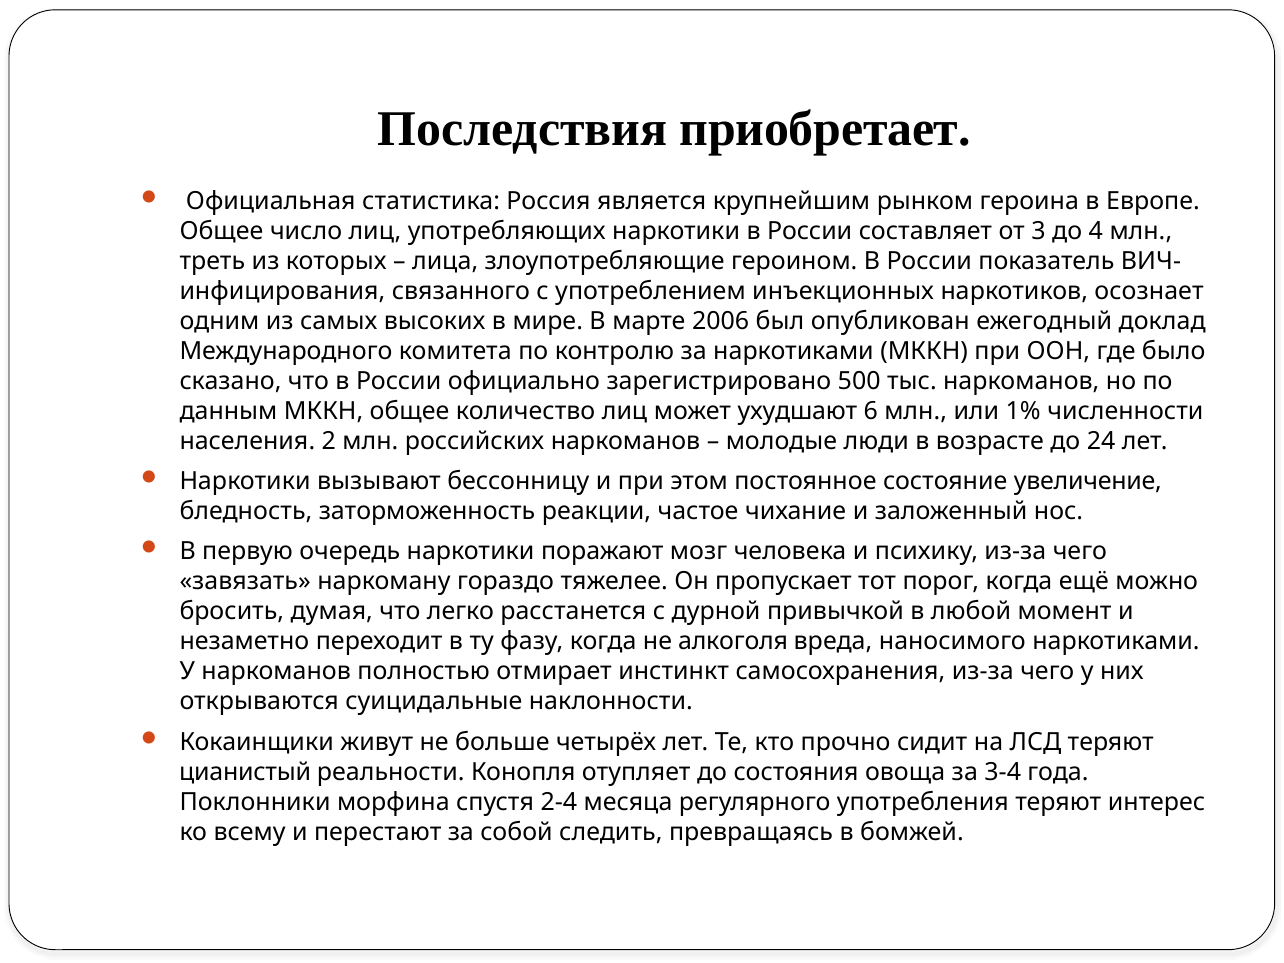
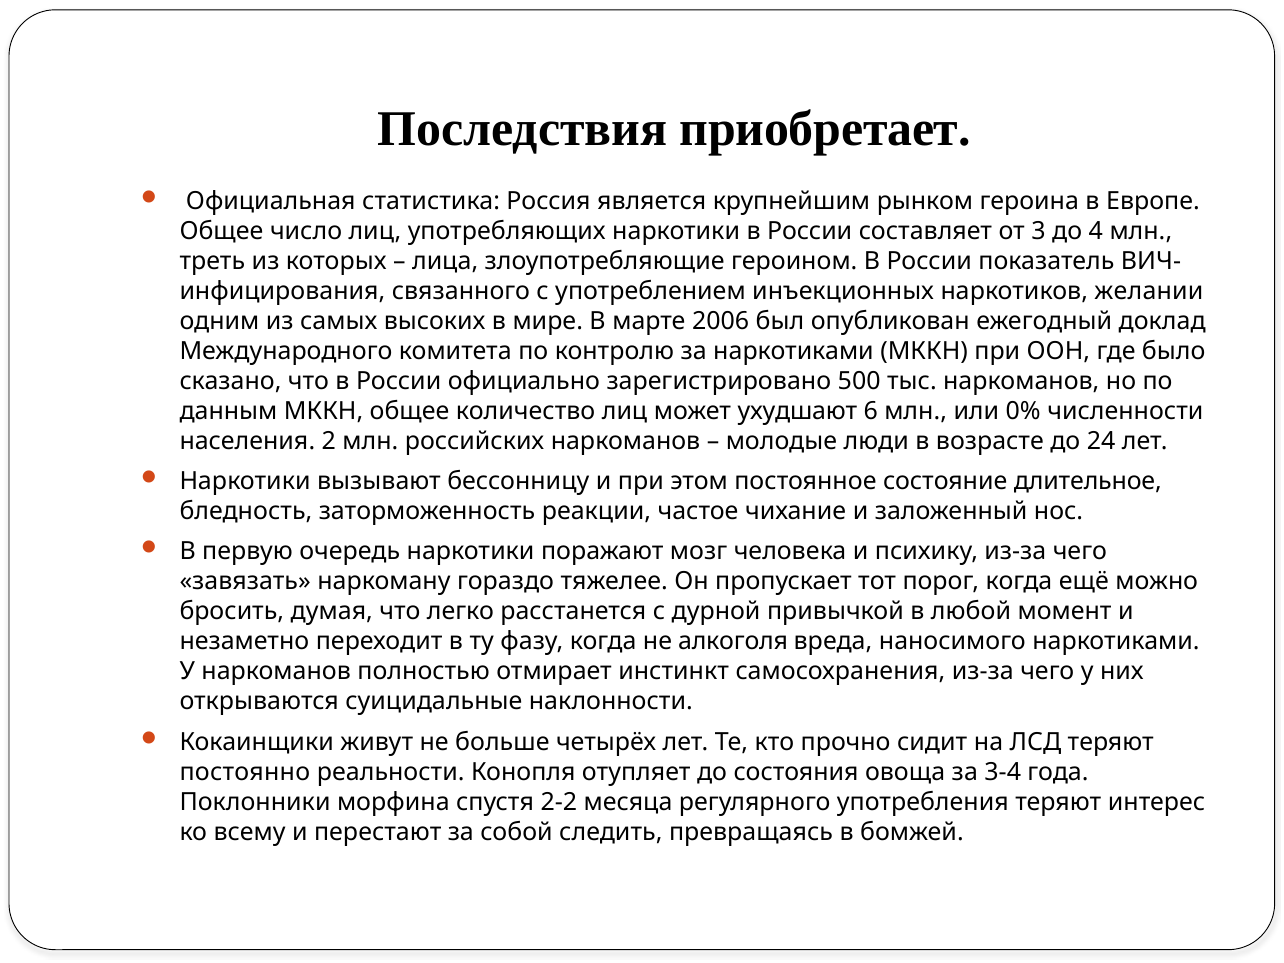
осознает: осознает -> желании
1%: 1% -> 0%
увеличение: увеличение -> длительное
цианистый: цианистый -> постоянно
2-4: 2-4 -> 2-2
